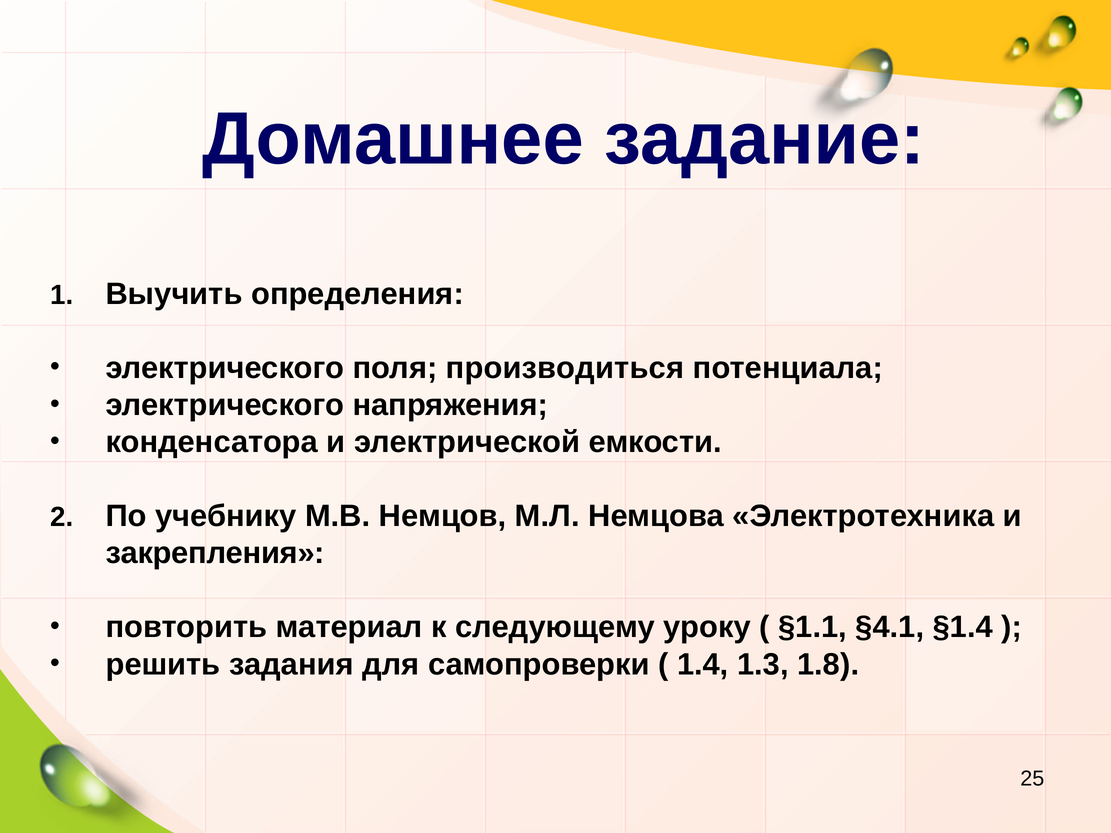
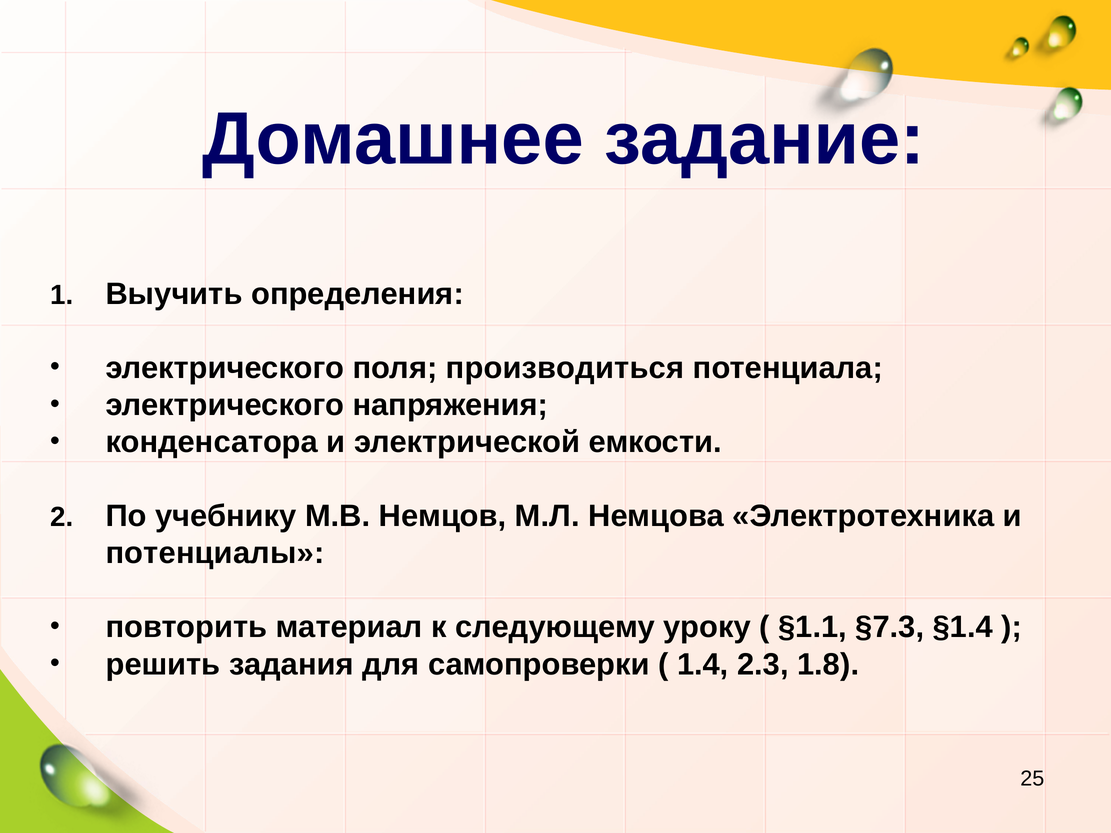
закрепления: закрепления -> потенциалы
§4.1: §4.1 -> §7.3
1.3: 1.3 -> 2.3
